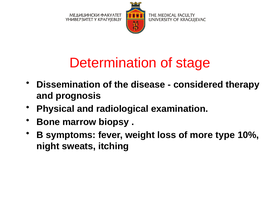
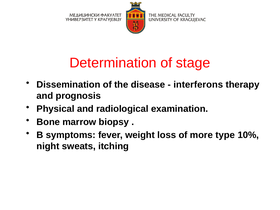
considered: considered -> interferons
